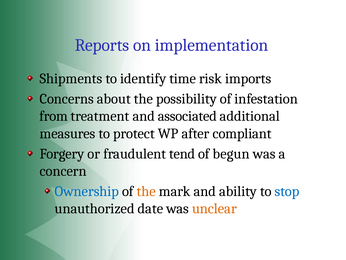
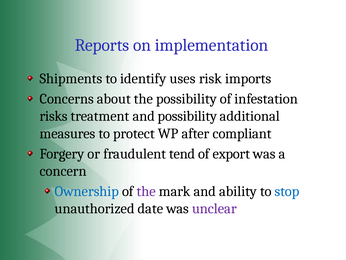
time: time -> uses
from: from -> risks
and associated: associated -> possibility
begun: begun -> export
the at (146, 191) colour: orange -> purple
unclear colour: orange -> purple
